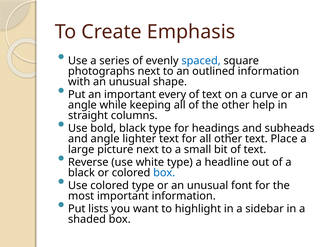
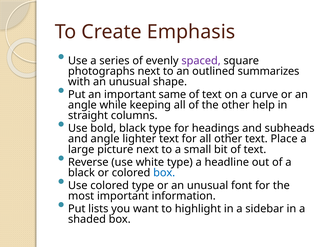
spaced colour: blue -> purple
outlined information: information -> summarizes
every: every -> same
